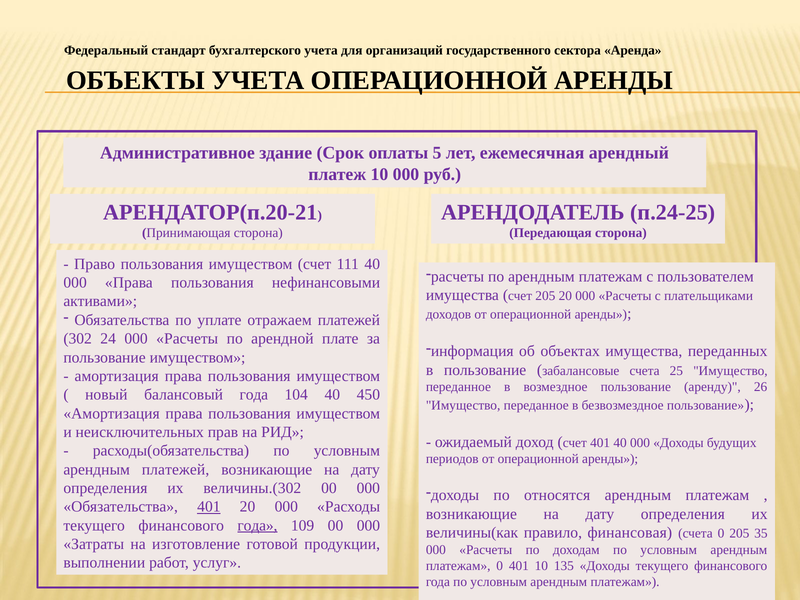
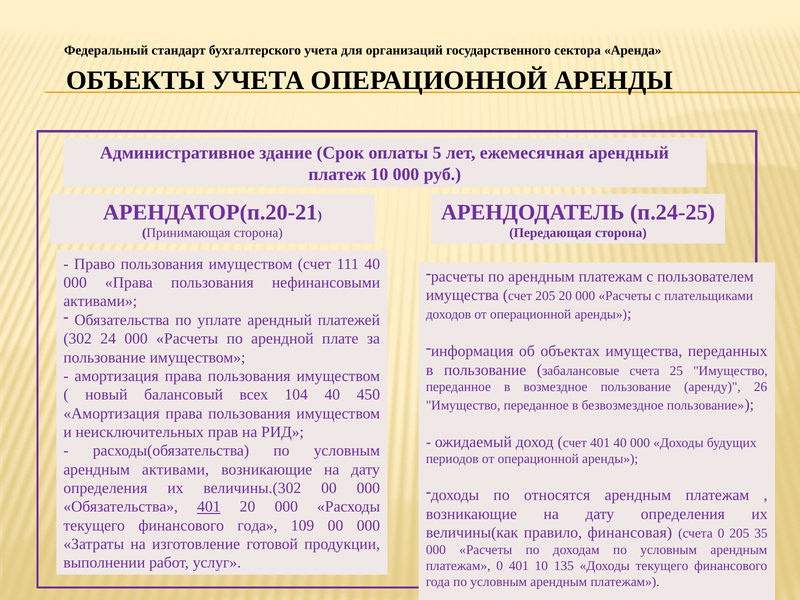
уплате отражаем: отражаем -> арендный
балансовый года: года -> всех
арендным платежей: платежей -> активами
года at (257, 525) underline: present -> none
